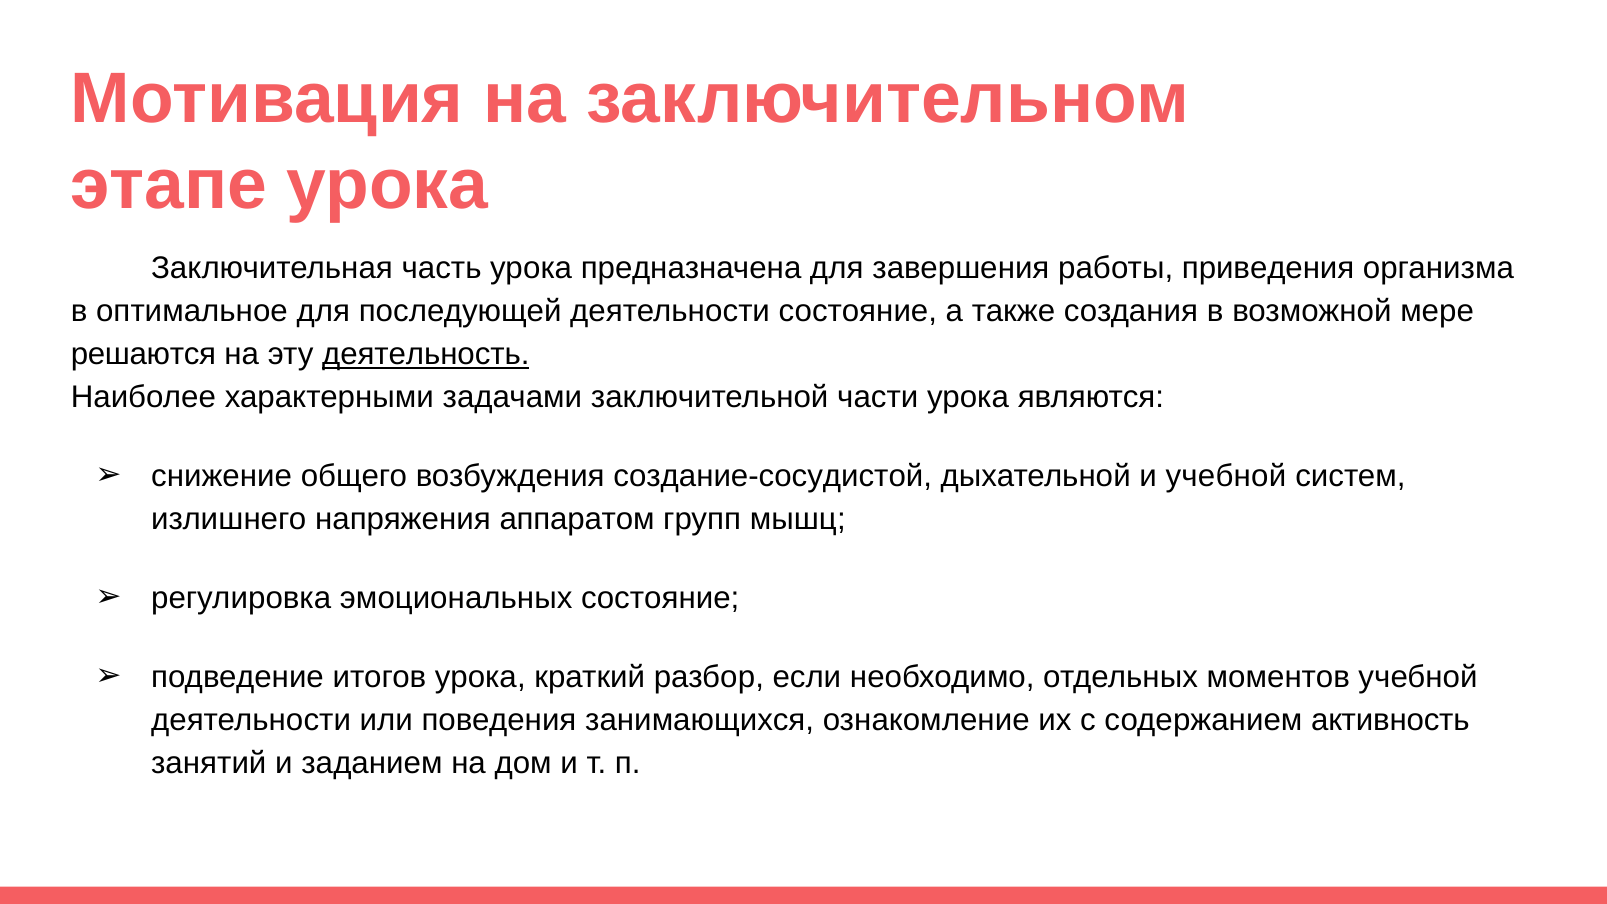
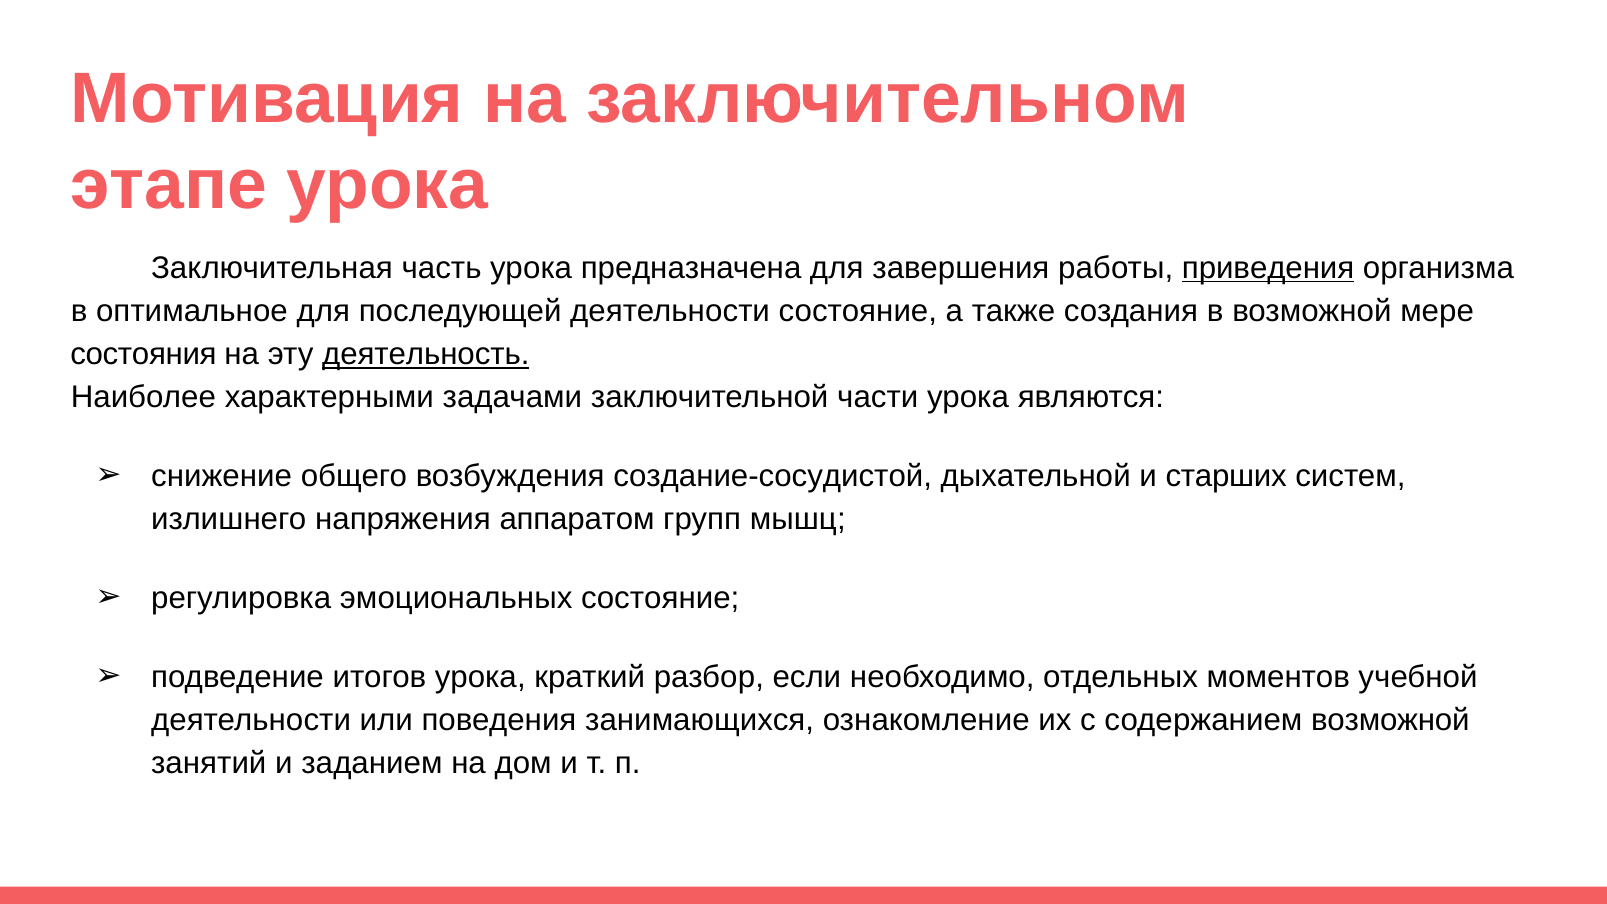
приведения underline: none -> present
решаются: решаются -> состояния
и учебной: учебной -> старших
содержанием активность: активность -> возможной
